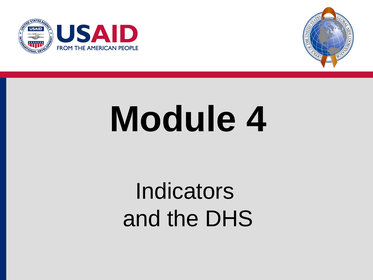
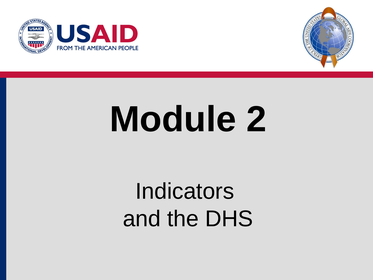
4: 4 -> 2
